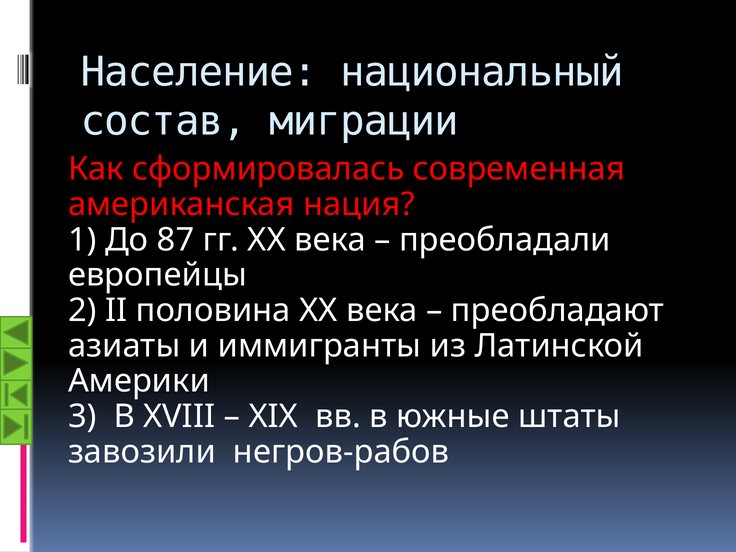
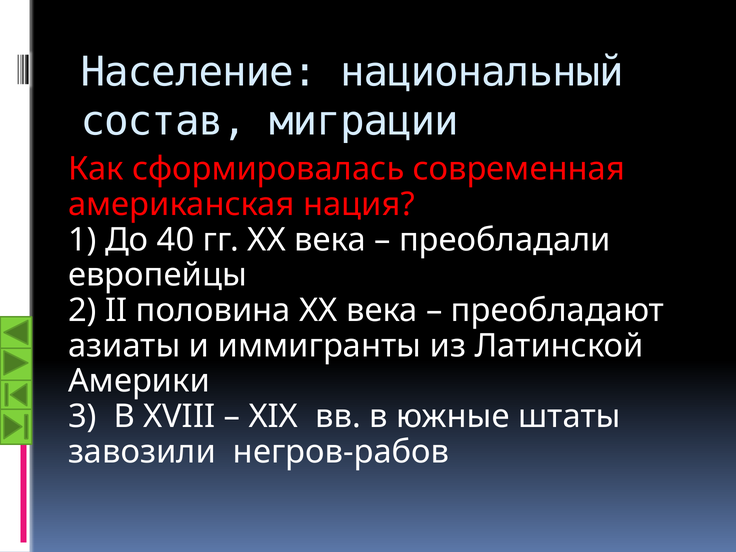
87: 87 -> 40
